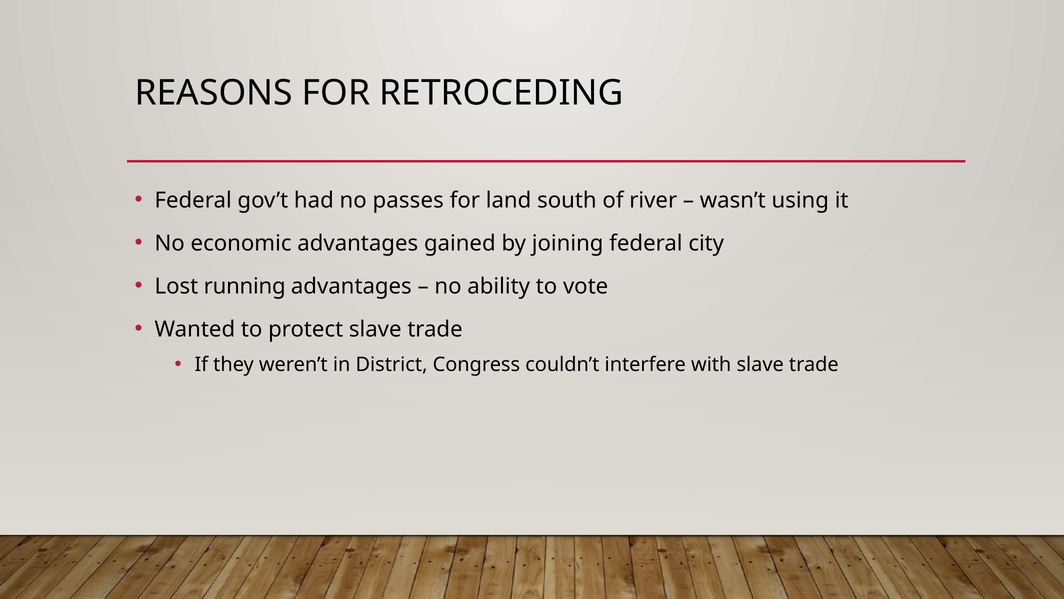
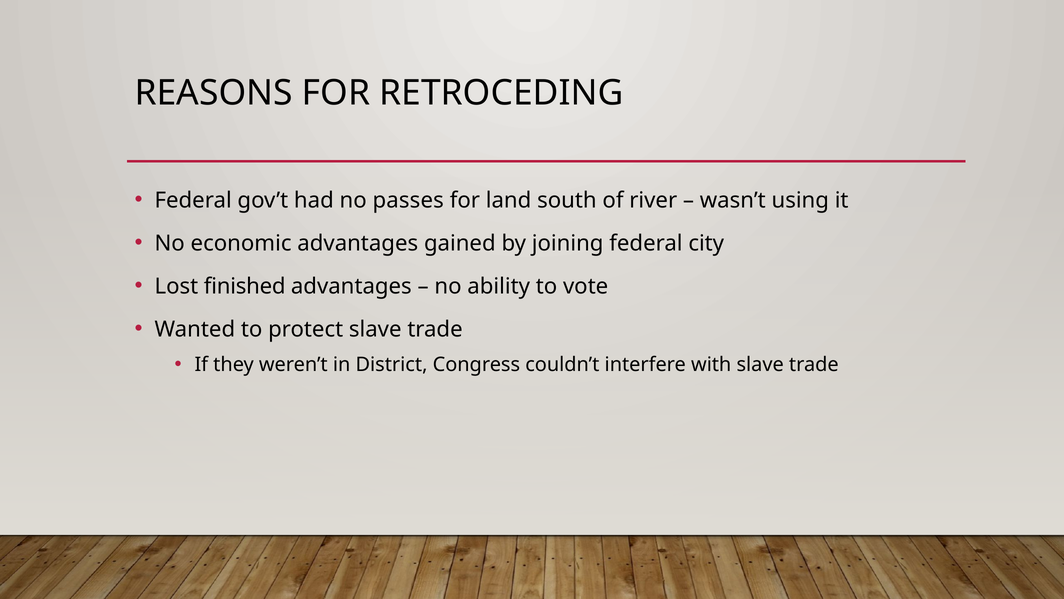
running: running -> finished
